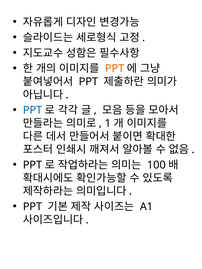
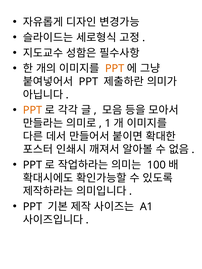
PPT at (33, 110) colour: blue -> orange
